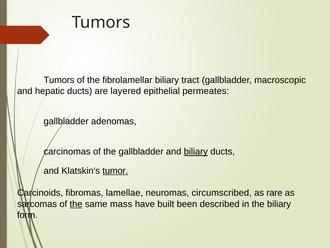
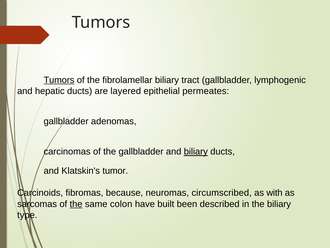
Tumors at (59, 80) underline: none -> present
macroscopic: macroscopic -> lymphogenic
tumor underline: present -> none
lamellae: lamellae -> because
rare: rare -> with
mass: mass -> colon
form: form -> type
